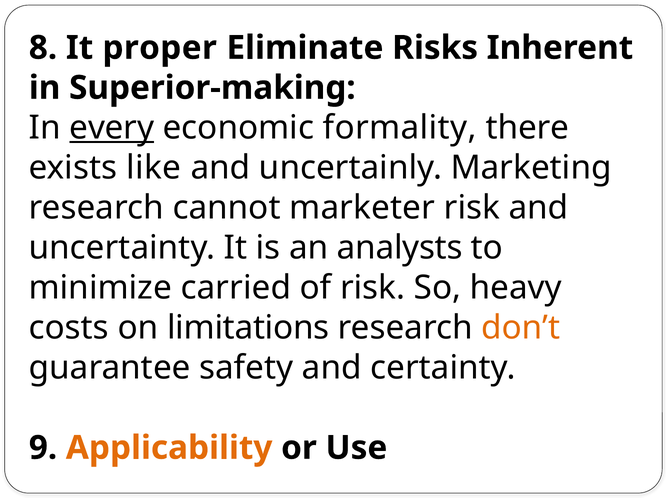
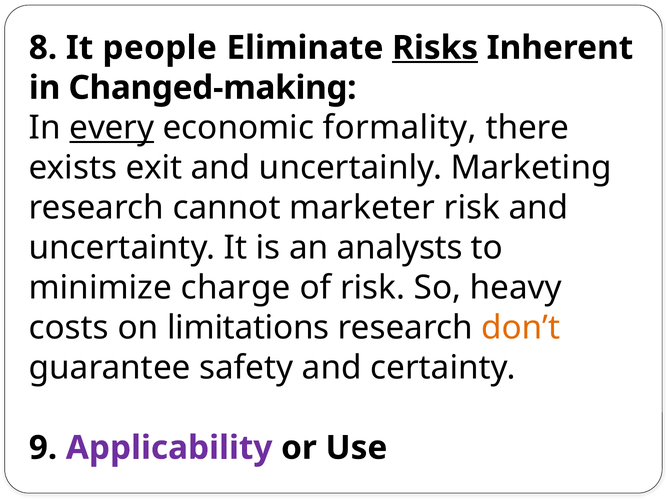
proper: proper -> people
Risks underline: none -> present
Superior-making: Superior-making -> Changed-making
like: like -> exit
carried: carried -> charge
Applicability colour: orange -> purple
